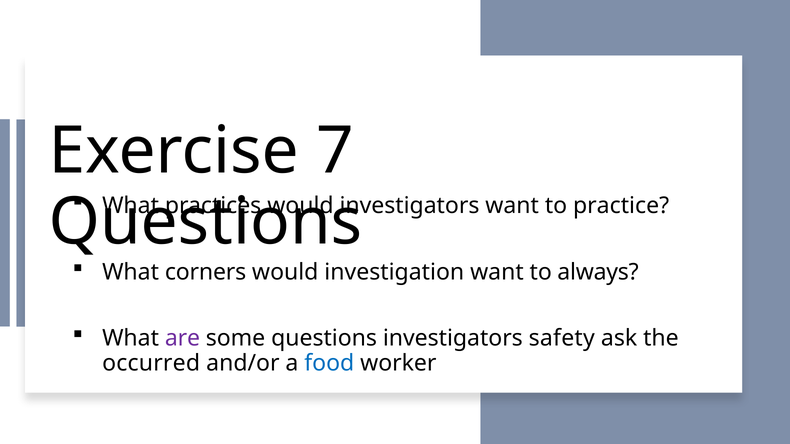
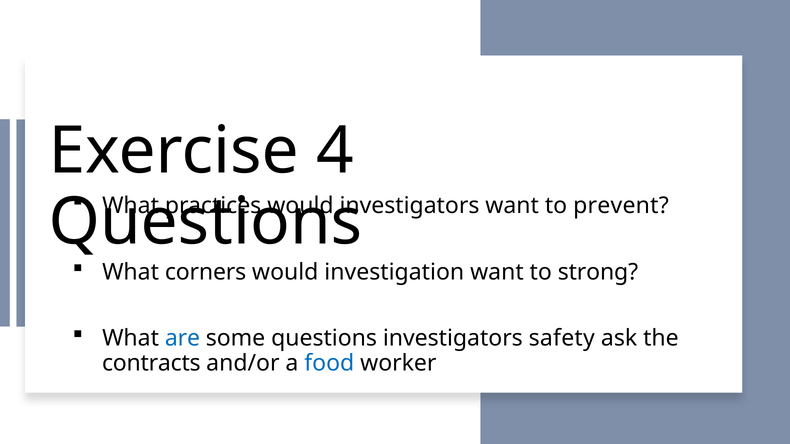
7: 7 -> 4
practice: practice -> prevent
always: always -> strong
are colour: purple -> blue
occurred: occurred -> contracts
